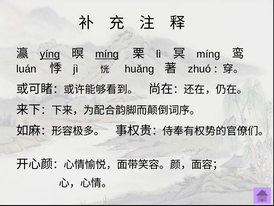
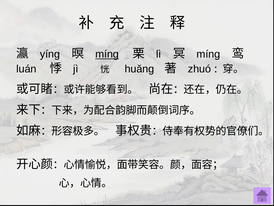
yíng underline: present -> none
